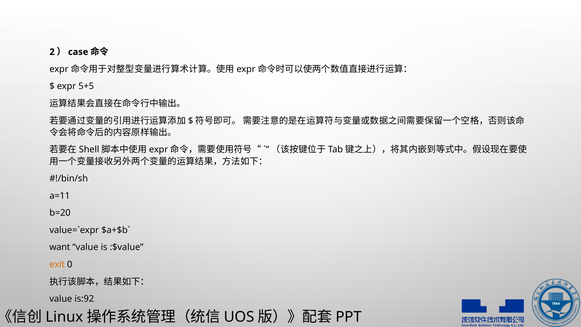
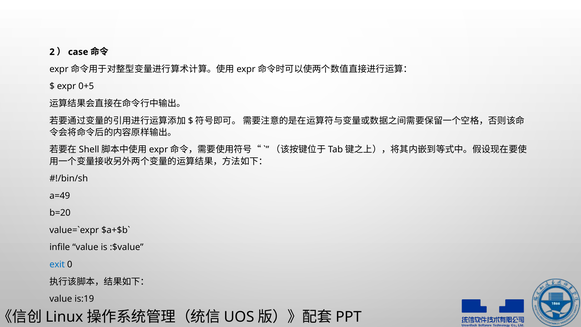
5+5: 5+5 -> 0+5
a=11: a=11 -> a=49
want: want -> infile
exit colour: orange -> blue
is:92: is:92 -> is:19
